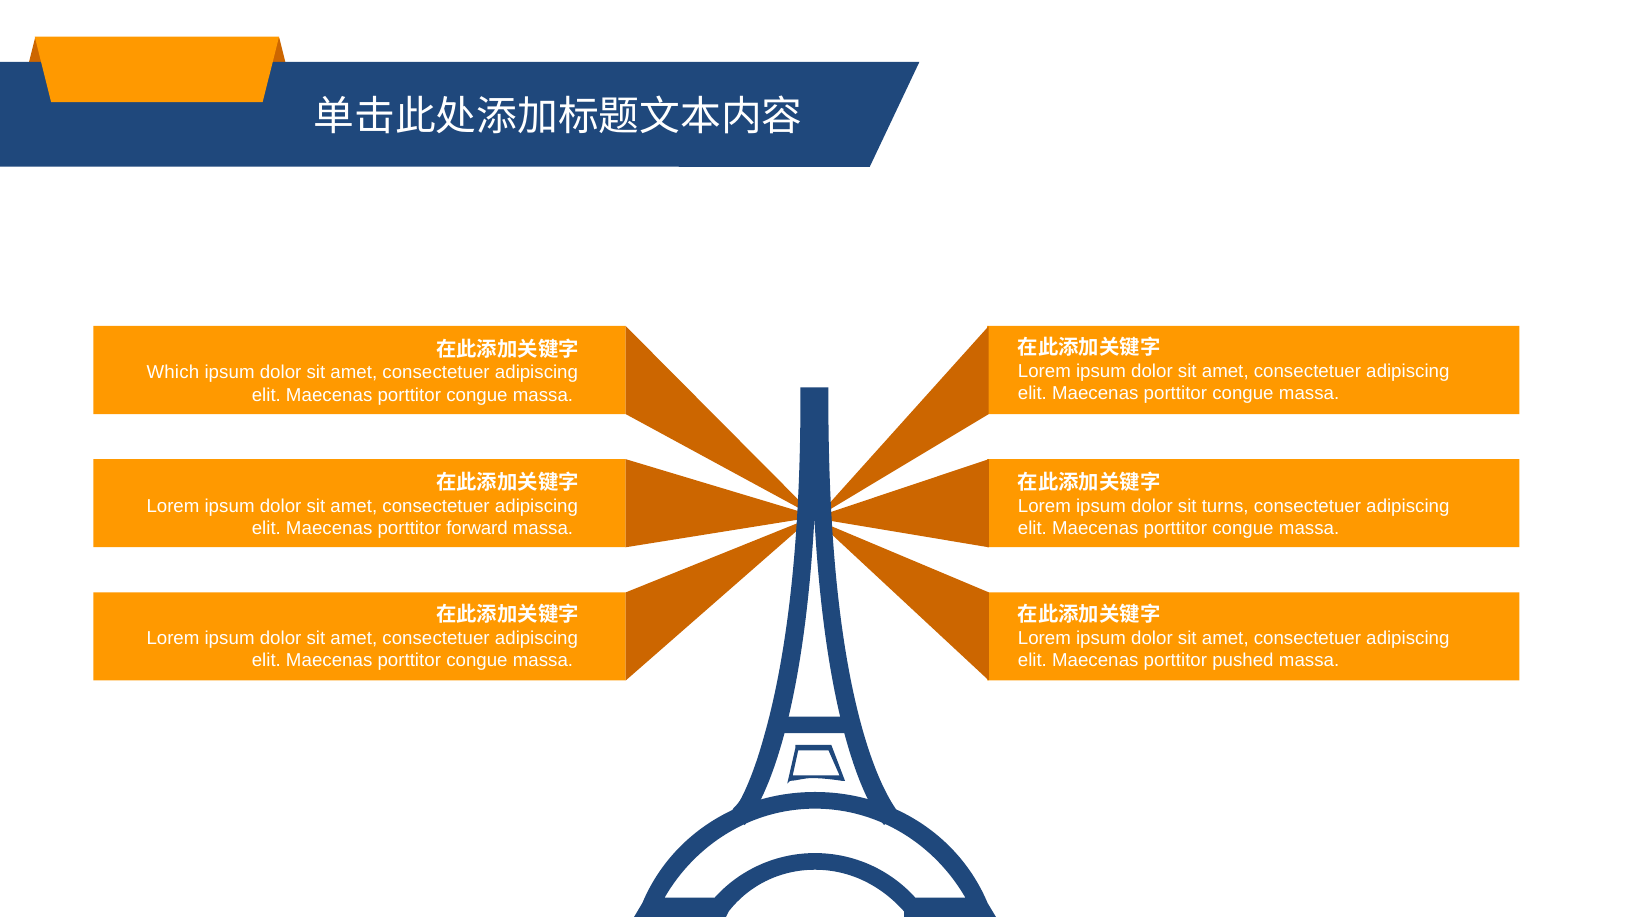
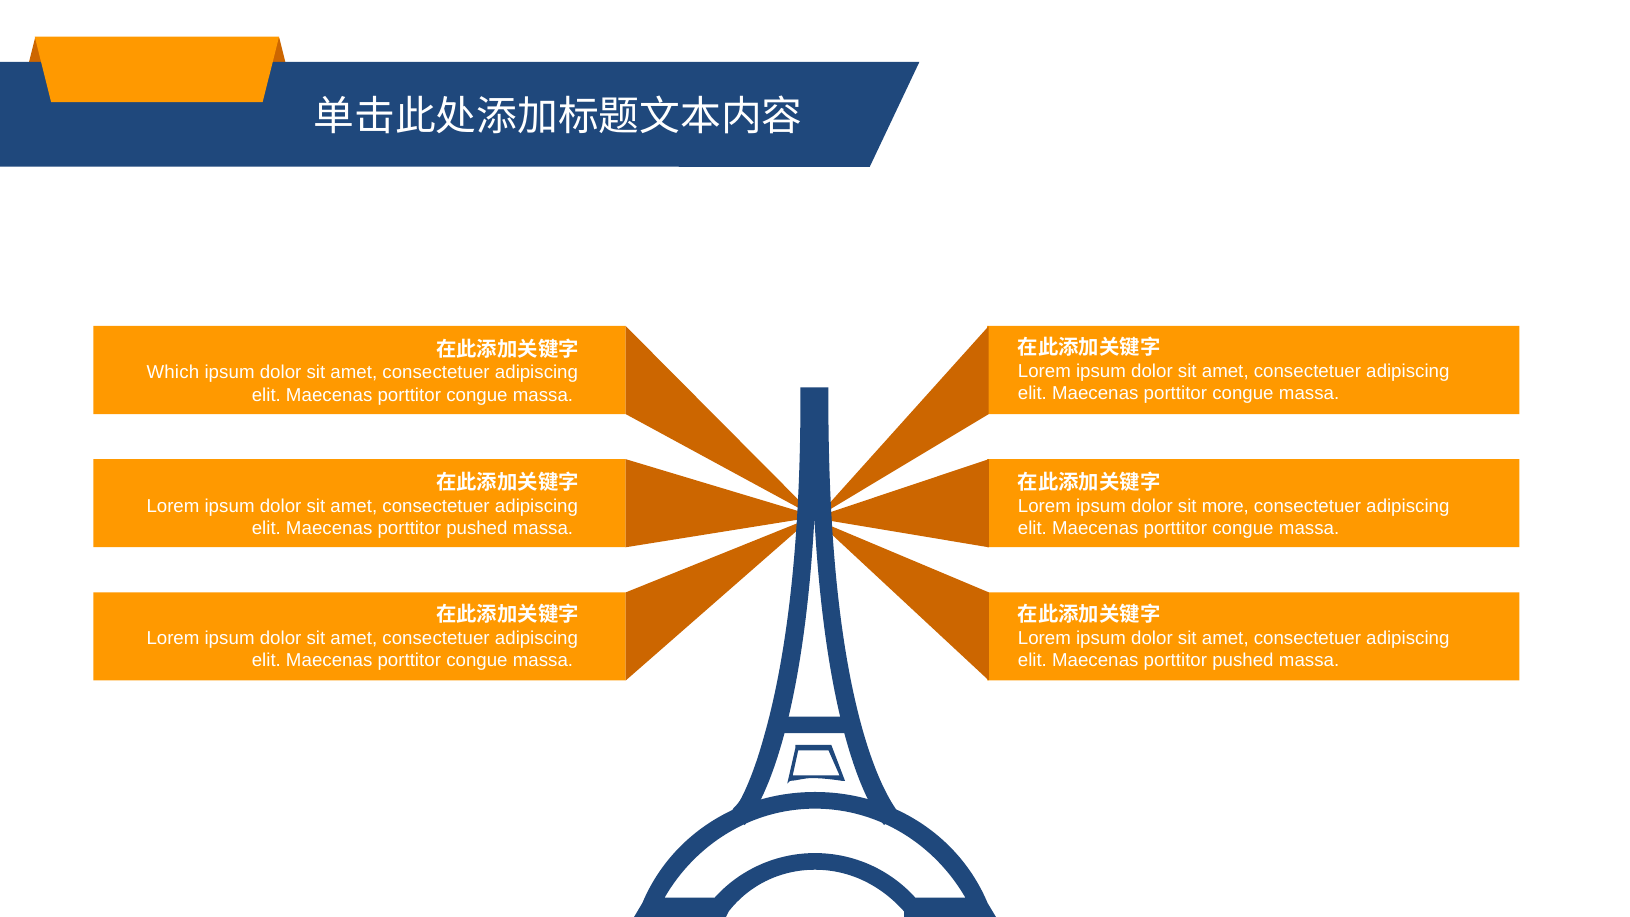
turns: turns -> more
forward at (477, 528): forward -> pushed
